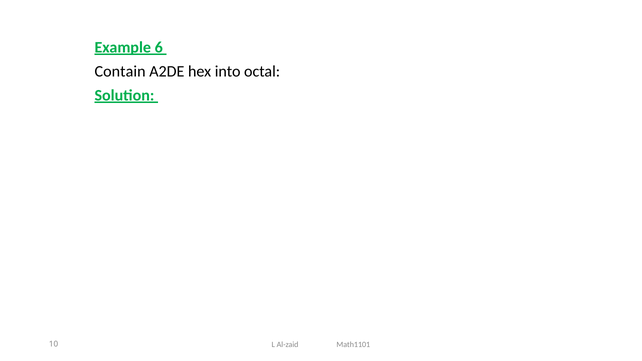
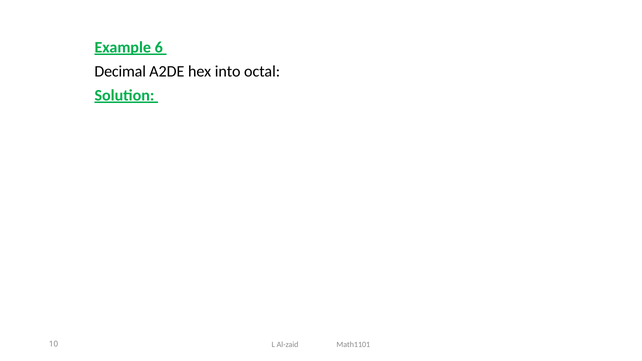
Contain: Contain -> Decimal
